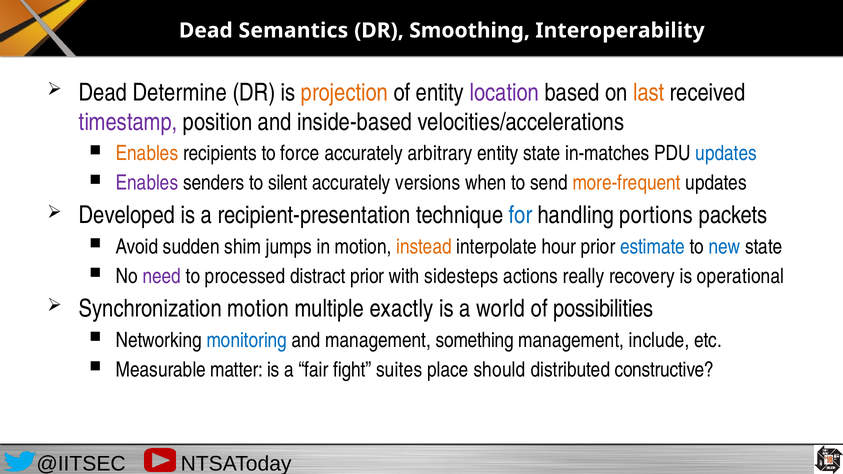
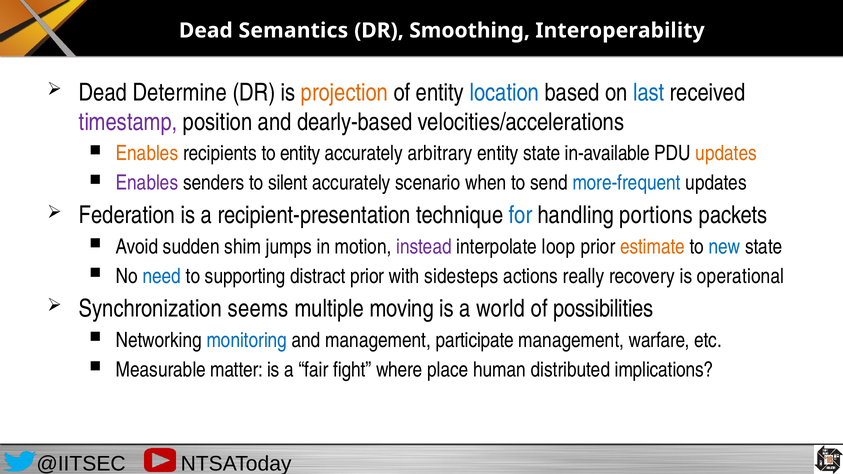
location colour: purple -> blue
last colour: orange -> blue
inside-based: inside-based -> dearly-based
to force: force -> entity
in-matches: in-matches -> in-available
updates at (726, 153) colour: blue -> orange
versions: versions -> scenario
more-frequent colour: orange -> blue
Developed: Developed -> Federation
instead colour: orange -> purple
hour: hour -> loop
estimate colour: blue -> orange
need colour: purple -> blue
processed: processed -> supporting
Synchronization motion: motion -> seems
exactly: exactly -> moving
something: something -> participate
include: include -> warfare
suites: suites -> where
should: should -> human
constructive: constructive -> implications
